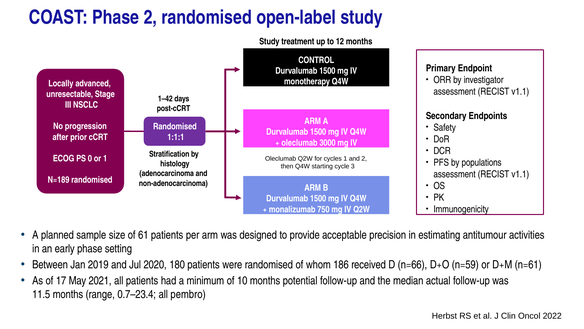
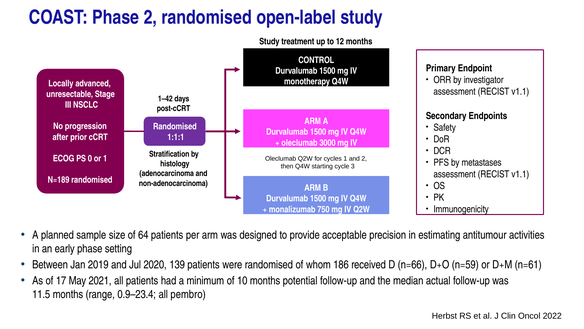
populations: populations -> metastases
61: 61 -> 64
180: 180 -> 139
0.7–23.4: 0.7–23.4 -> 0.9–23.4
